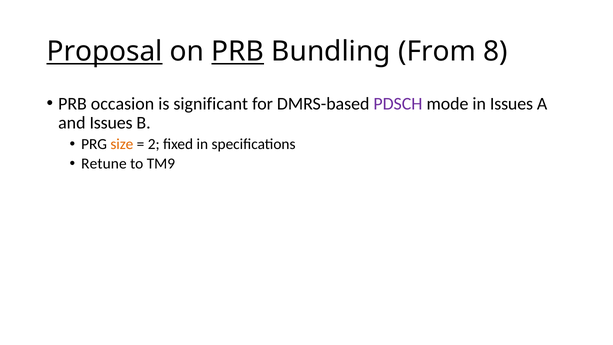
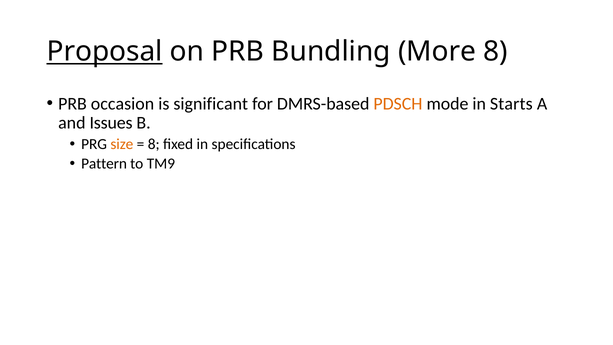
PRB at (238, 51) underline: present -> none
From: From -> More
PDSCH colour: purple -> orange
in Issues: Issues -> Starts
2 at (154, 144): 2 -> 8
Retune: Retune -> Pattern
